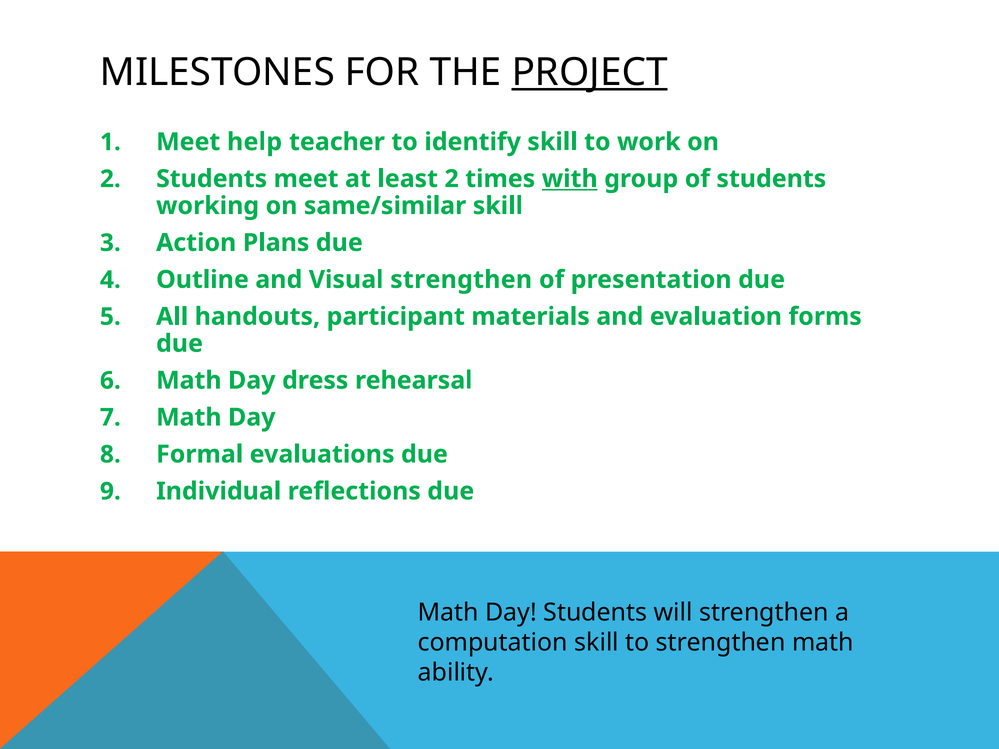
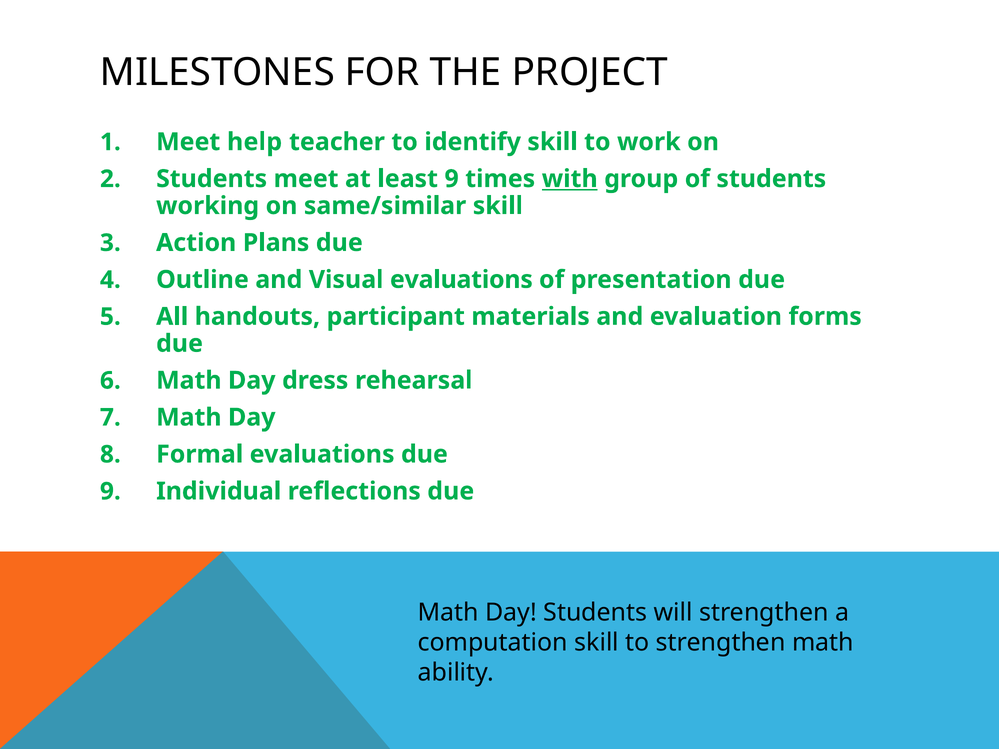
PROJECT underline: present -> none
least 2: 2 -> 9
Visual strengthen: strengthen -> evaluations
